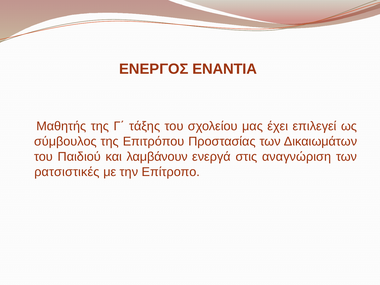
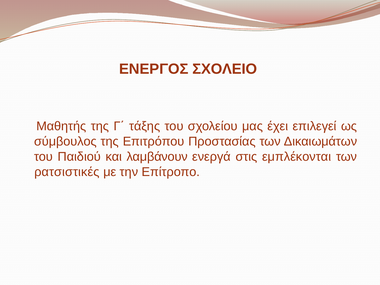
ΕΝΑΝΤΙΑ: ΕΝΑΝΤΙΑ -> ΣΧΟΛΕΙΟ
αναγνώριση: αναγνώριση -> εμπλέκονται
